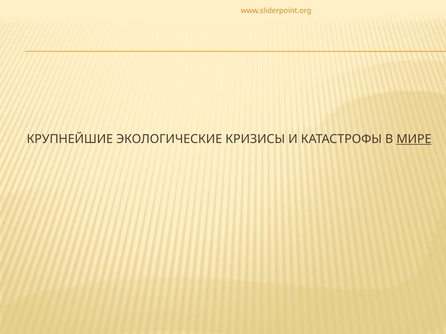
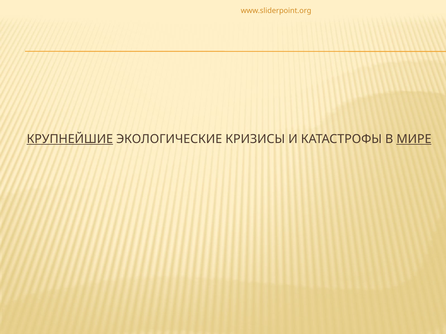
КРУПНЕЙШИЕ underline: none -> present
